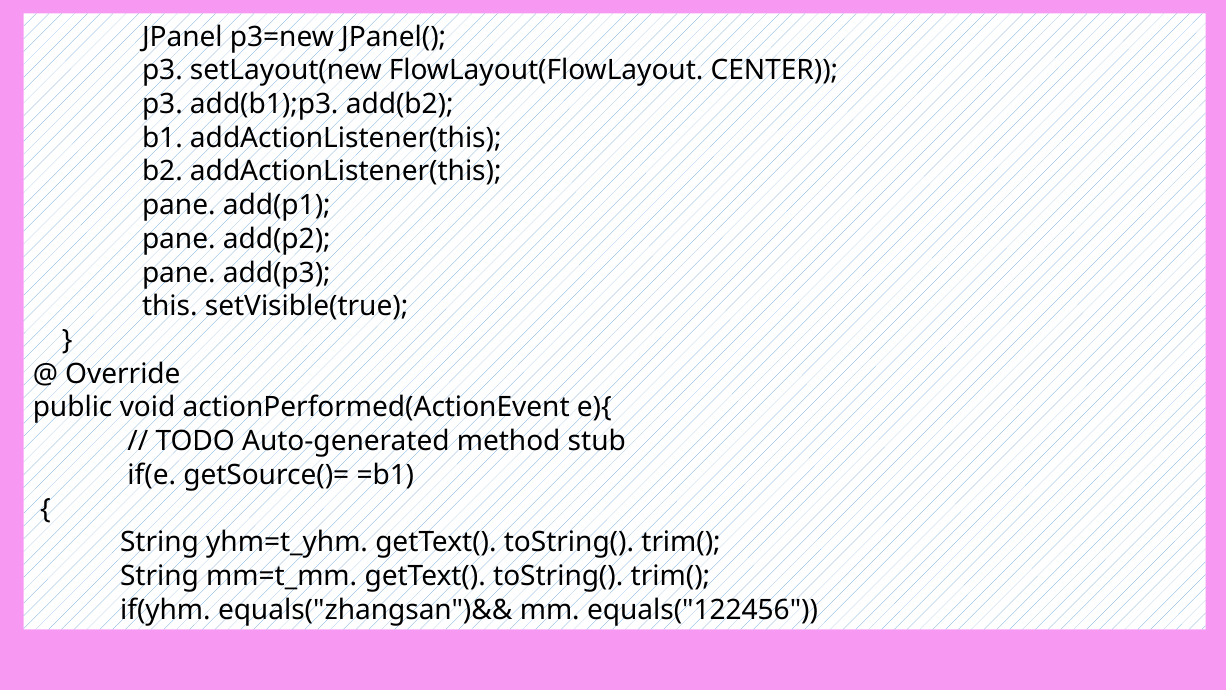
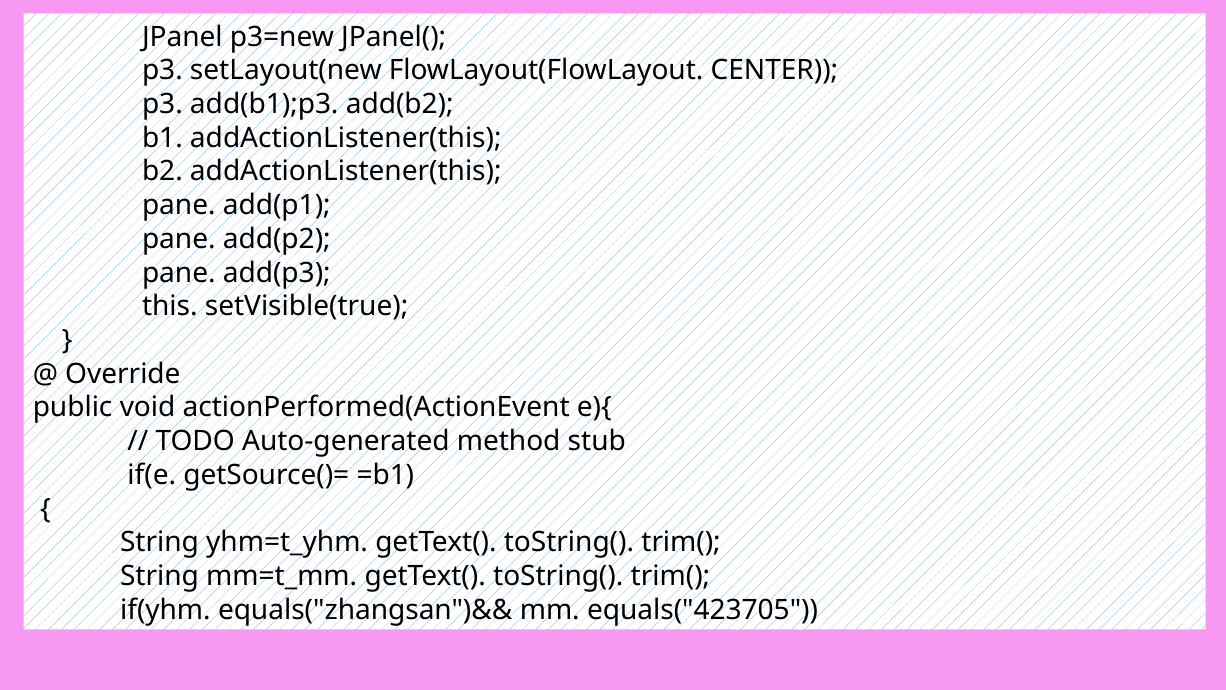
equals("122456: equals("122456 -> equals("423705
